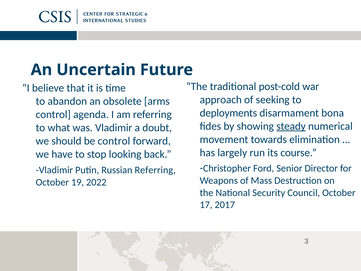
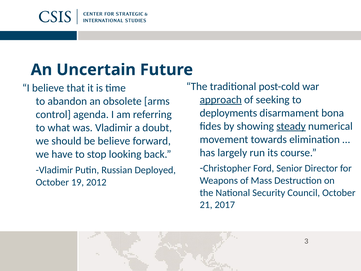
approach underline: none -> present
be control: control -> believe
Russian Referring: Referring -> Deployed
2022: 2022 -> 2012
17: 17 -> 21
